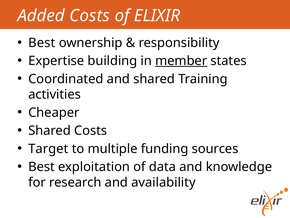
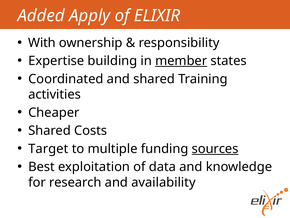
Added Costs: Costs -> Apply
Best at (42, 43): Best -> With
sources underline: none -> present
